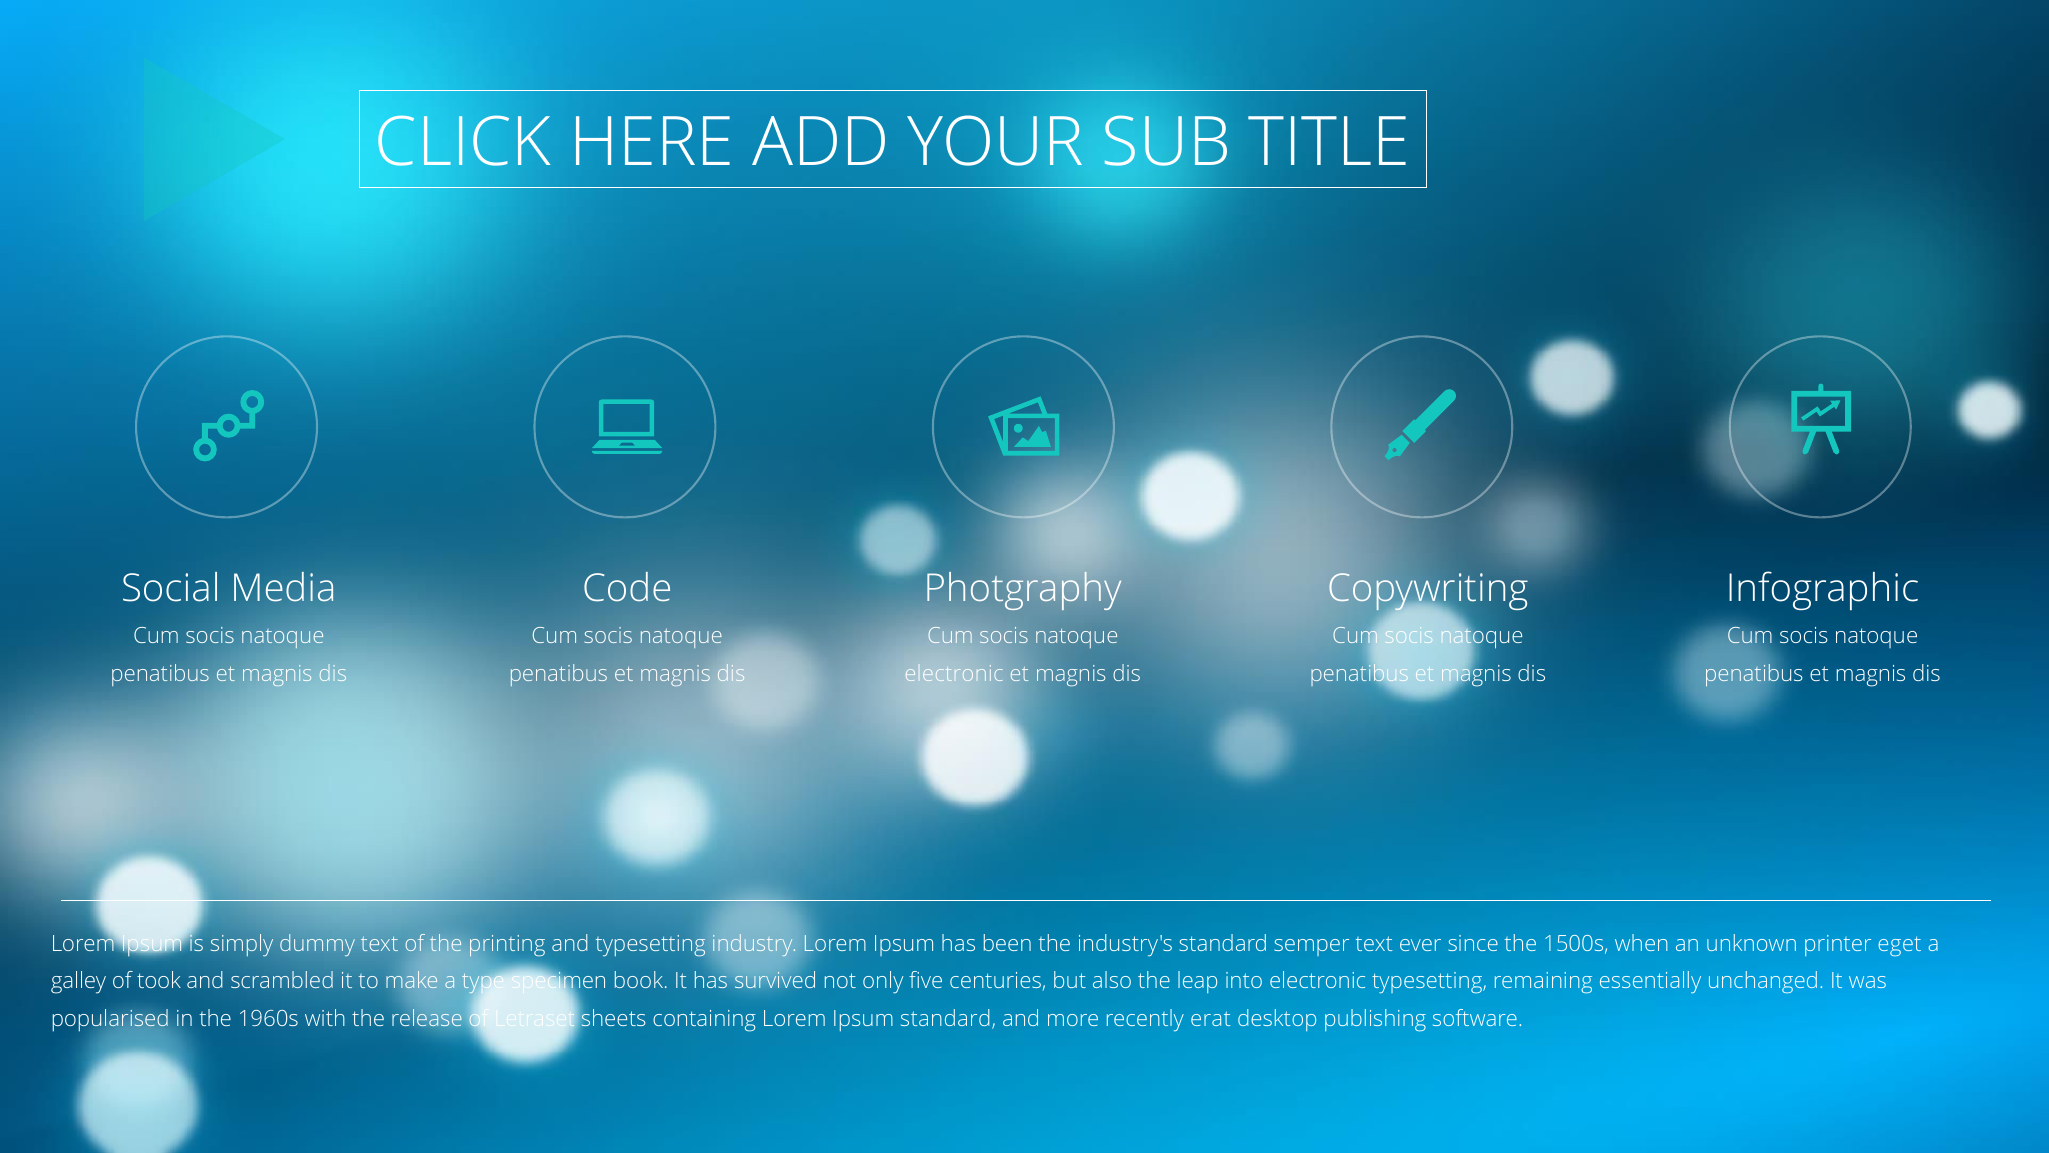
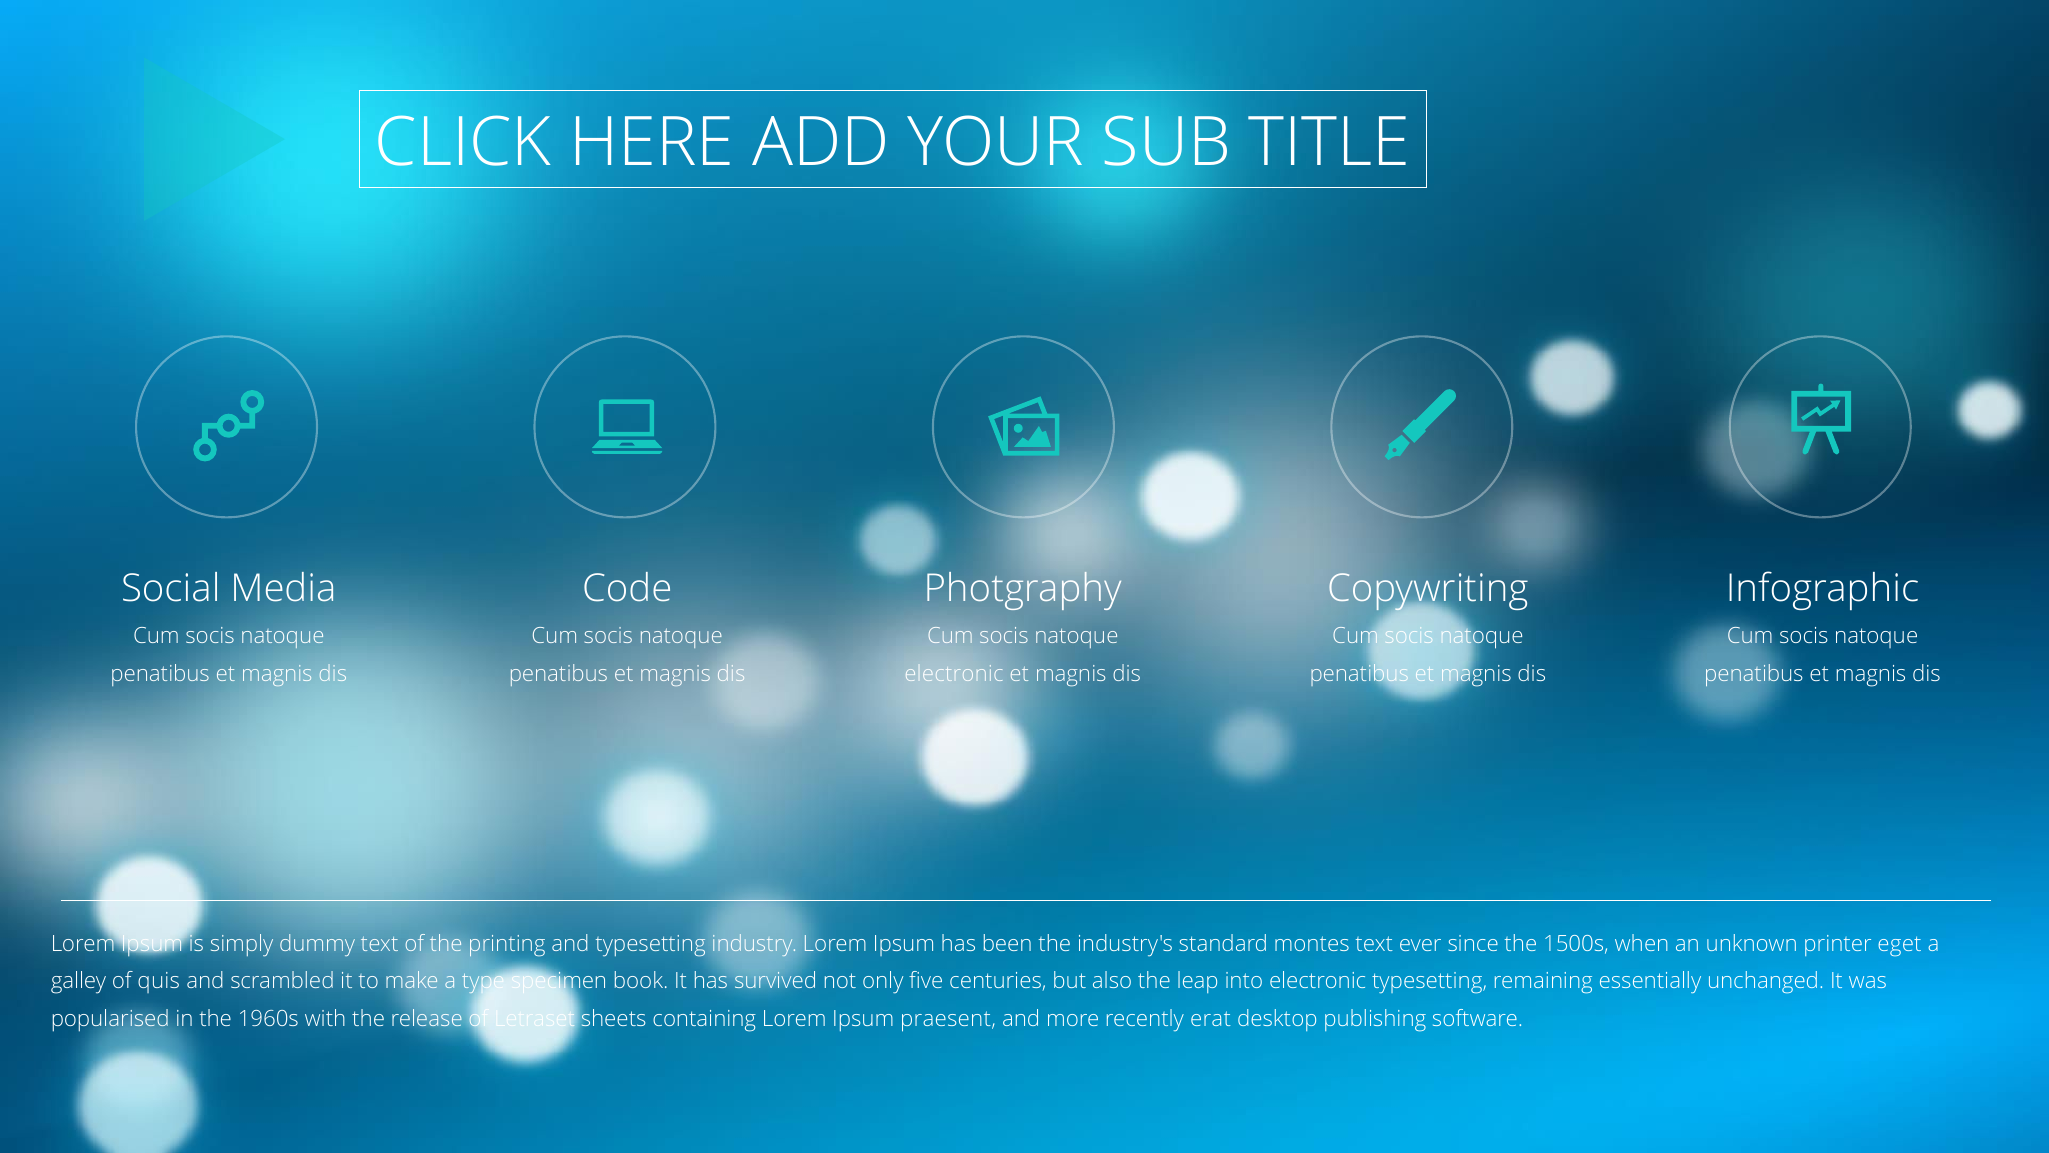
semper: semper -> montes
took: took -> quis
Ipsum standard: standard -> praesent
